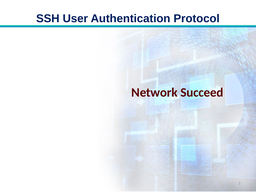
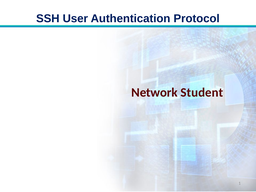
Succeed: Succeed -> Student
